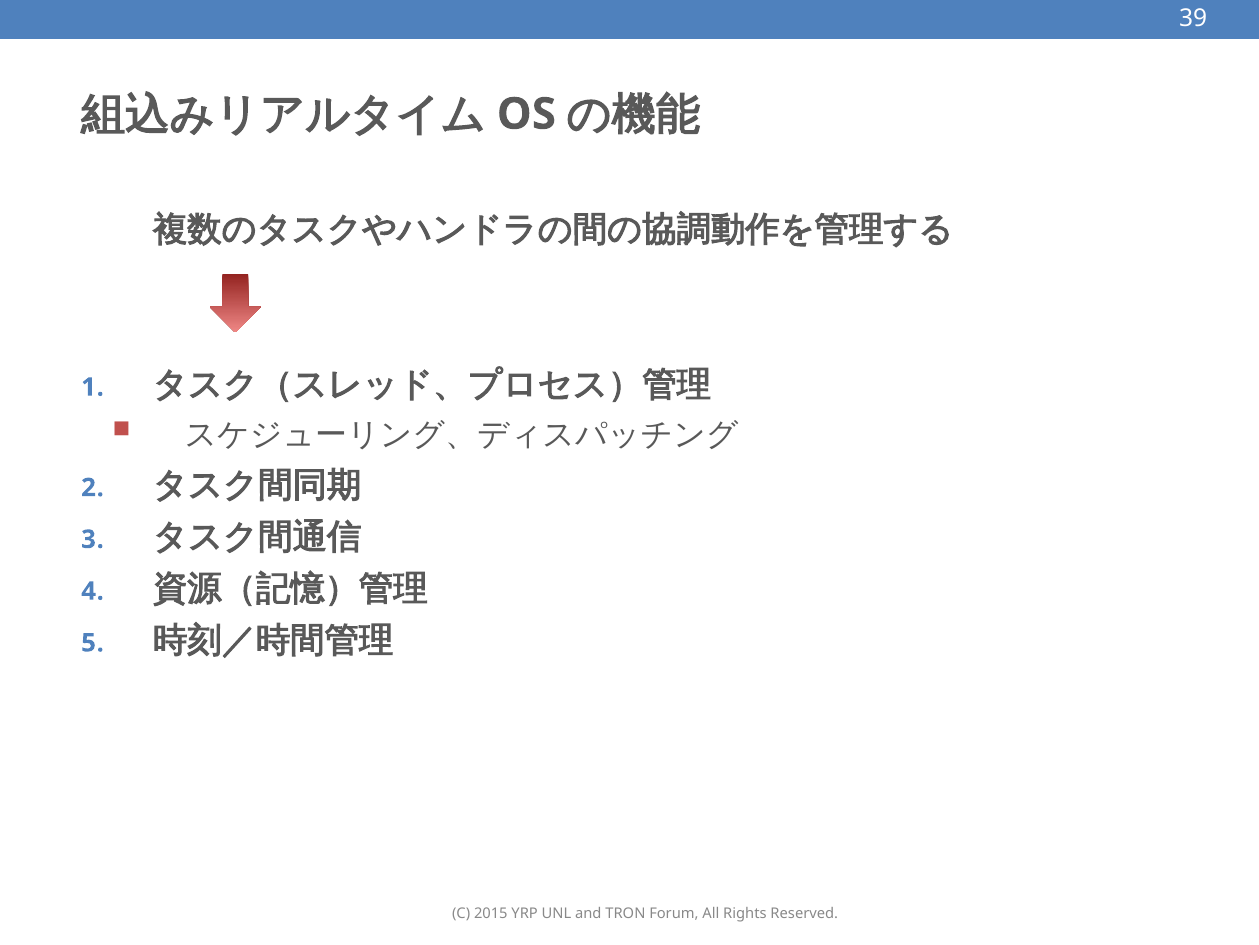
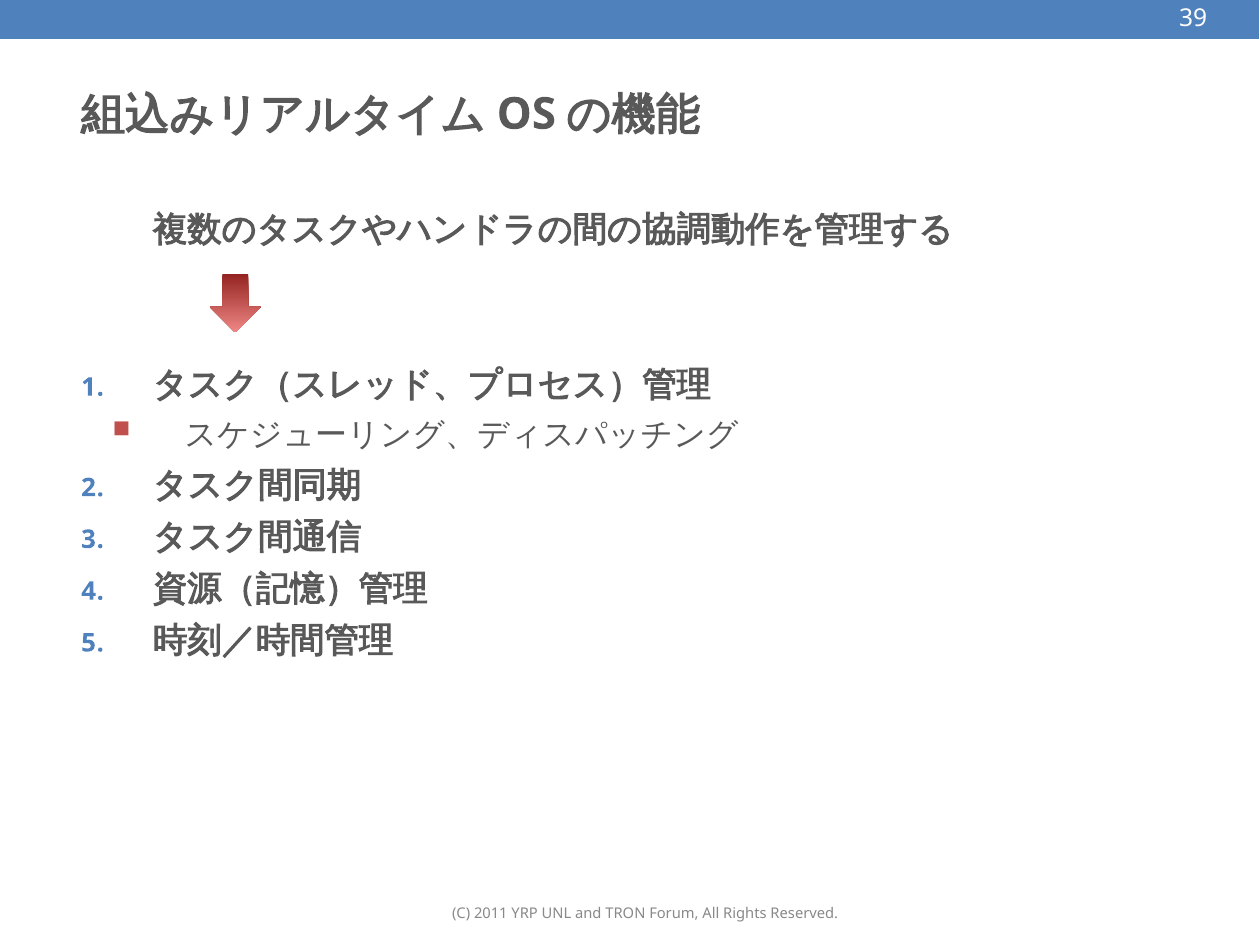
2015: 2015 -> 2011
